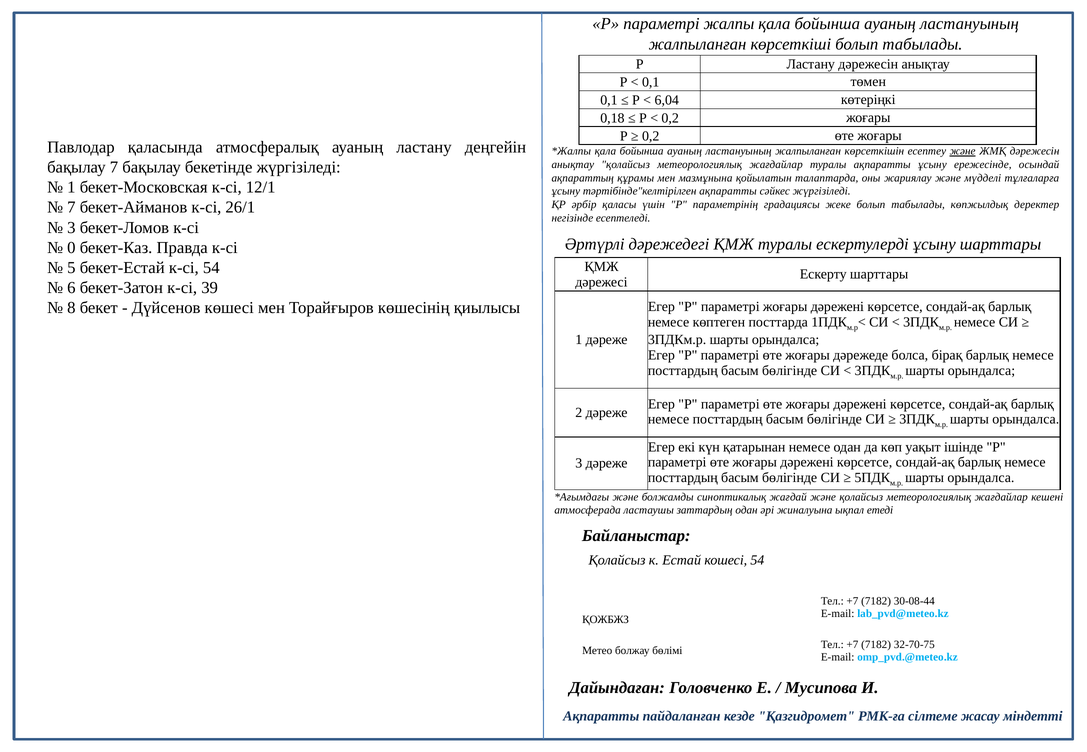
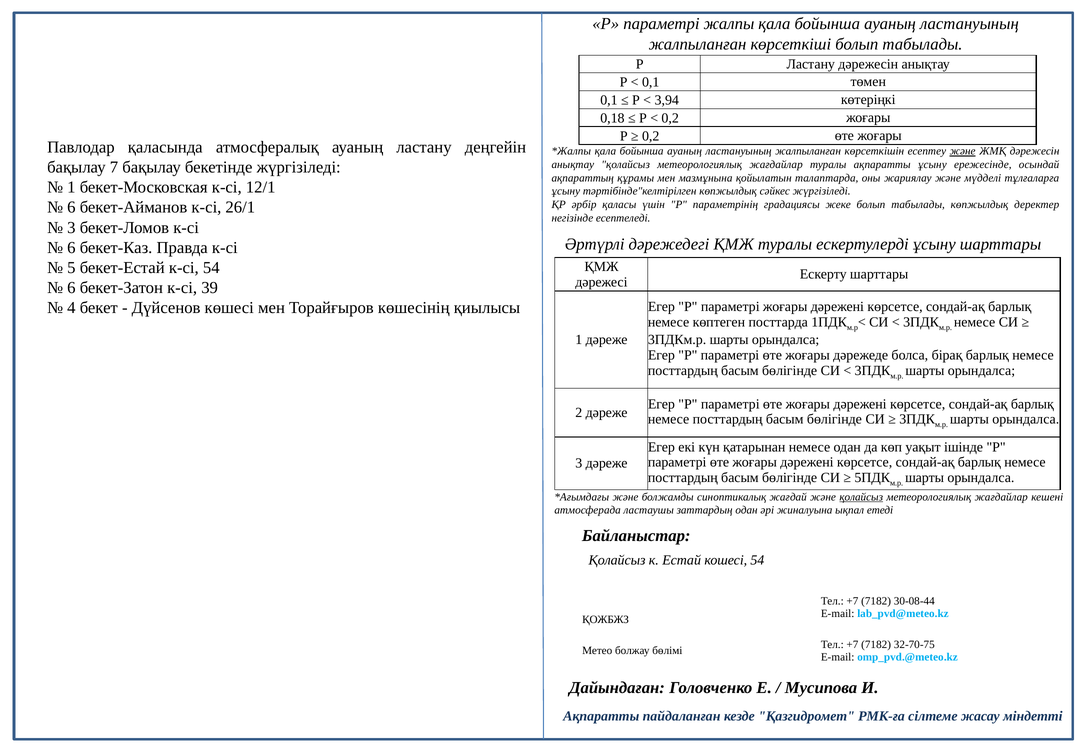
6,04: 6,04 -> 3,94
тәртібінде"келтірілген ақпаратты: ақпаратты -> көпжылдық
7 at (71, 208): 7 -> 6
0 at (71, 248): 0 -> 6
8: 8 -> 4
қолайсыз at (861, 497) underline: none -> present
